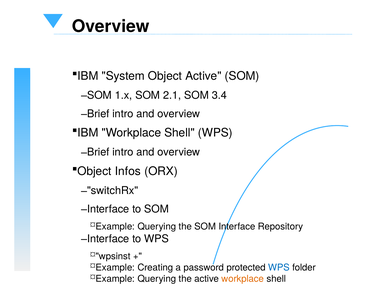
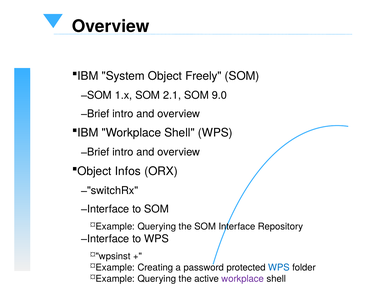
Object Active: Active -> Freely
3.4: 3.4 -> 9.0
workplace at (243, 279) colour: orange -> purple
